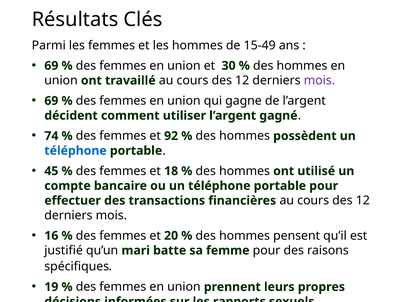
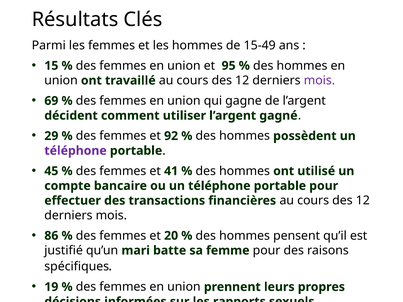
69 at (51, 66): 69 -> 15
30: 30 -> 95
74: 74 -> 29
téléphone at (76, 151) colour: blue -> purple
18: 18 -> 41
16: 16 -> 86
